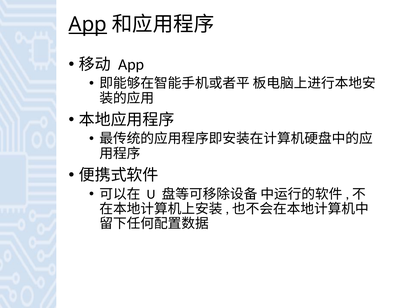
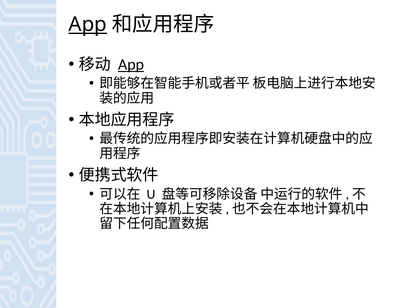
App at (131, 64) underline: none -> present
